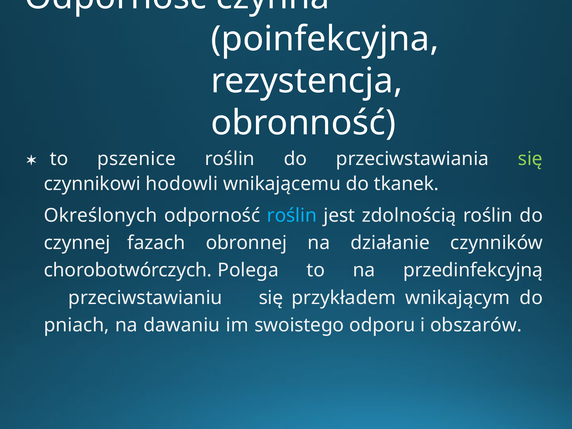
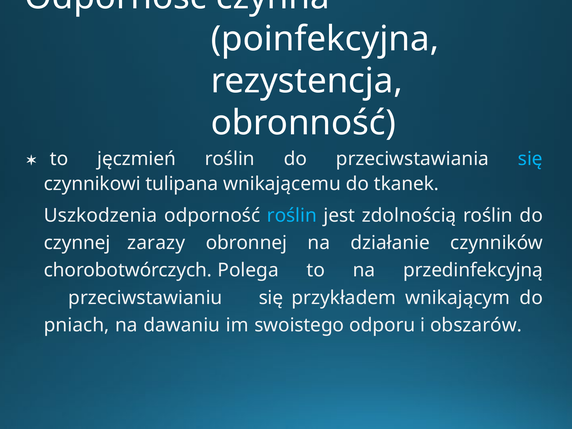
pszenice: pszenice -> jęczmień
się at (530, 159) colour: light green -> light blue
hodowli: hodowli -> tulipana
Określonych: Określonych -> Uszkodzenia
fazach: fazach -> zarazy
